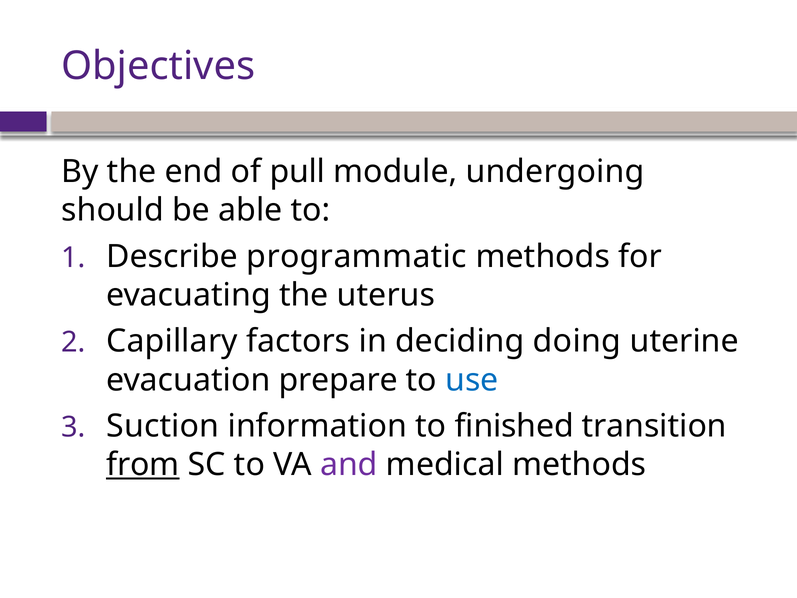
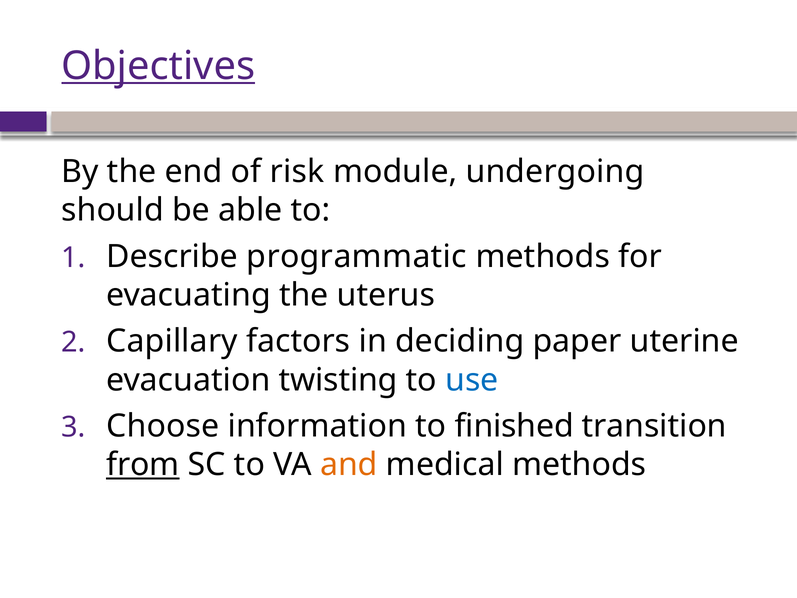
Objectives underline: none -> present
pull: pull -> risk
doing: doing -> paper
prepare: prepare -> twisting
Suction: Suction -> Choose
and colour: purple -> orange
